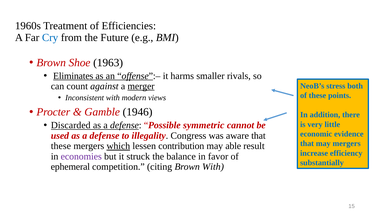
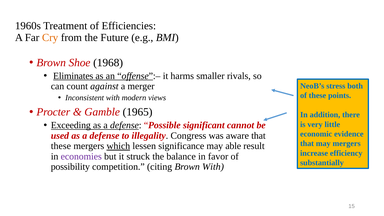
Cry colour: blue -> orange
1963: 1963 -> 1968
merger underline: present -> none
1946: 1946 -> 1965
Discarded: Discarded -> Exceeding
symmetric: symmetric -> significant
contribution: contribution -> significance
ephemeral: ephemeral -> possibility
